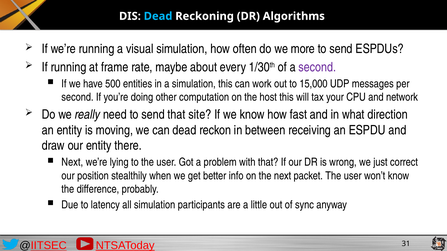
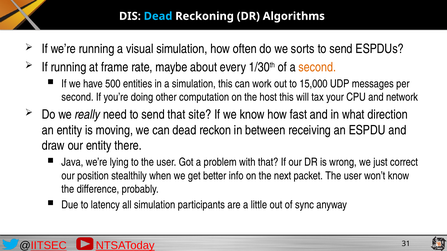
more: more -> sorts
second at (317, 67) colour: purple -> orange
Next at (72, 163): Next -> Java
